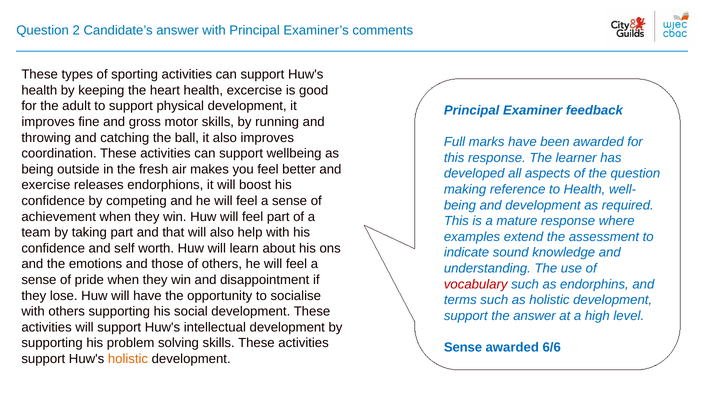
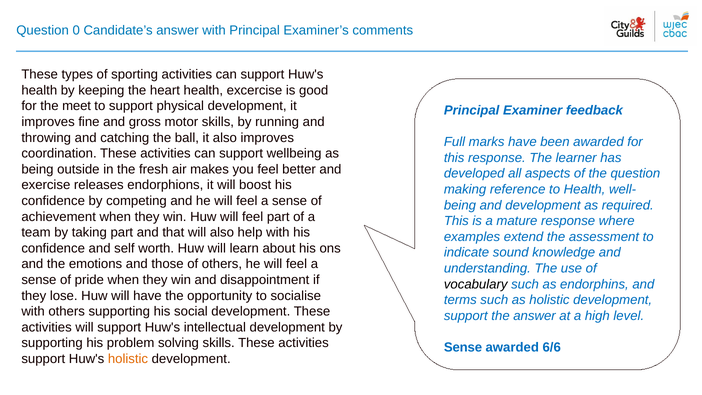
2: 2 -> 0
adult: adult -> meet
vocabulary colour: red -> black
